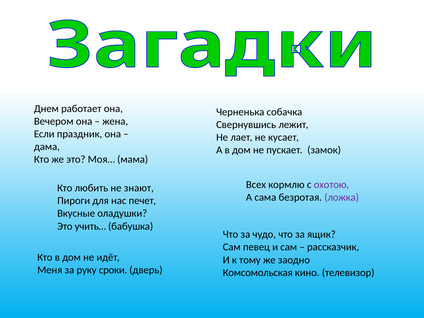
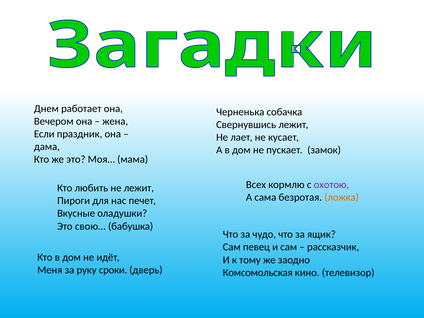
не знают: знают -> лежит
ложка colour: purple -> orange
учить…: учить… -> свою…
